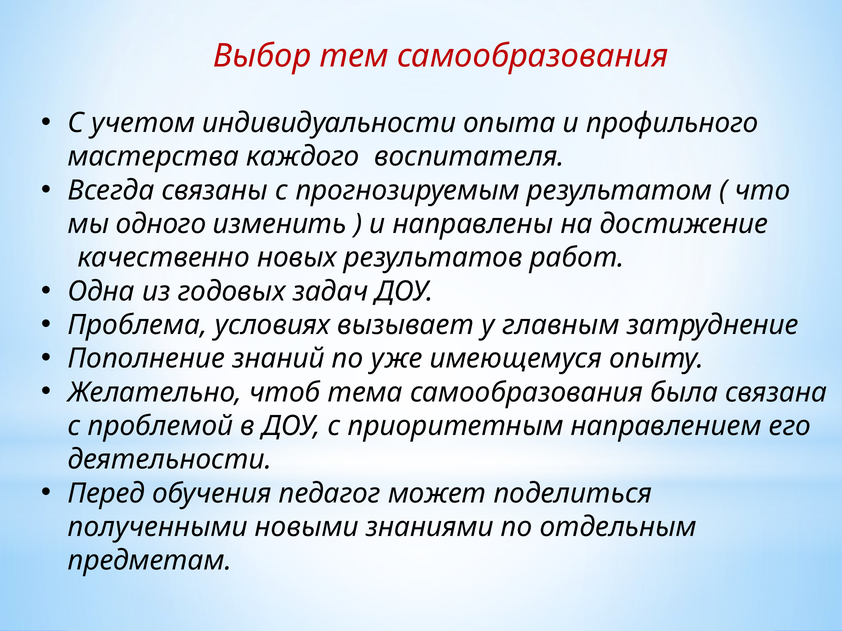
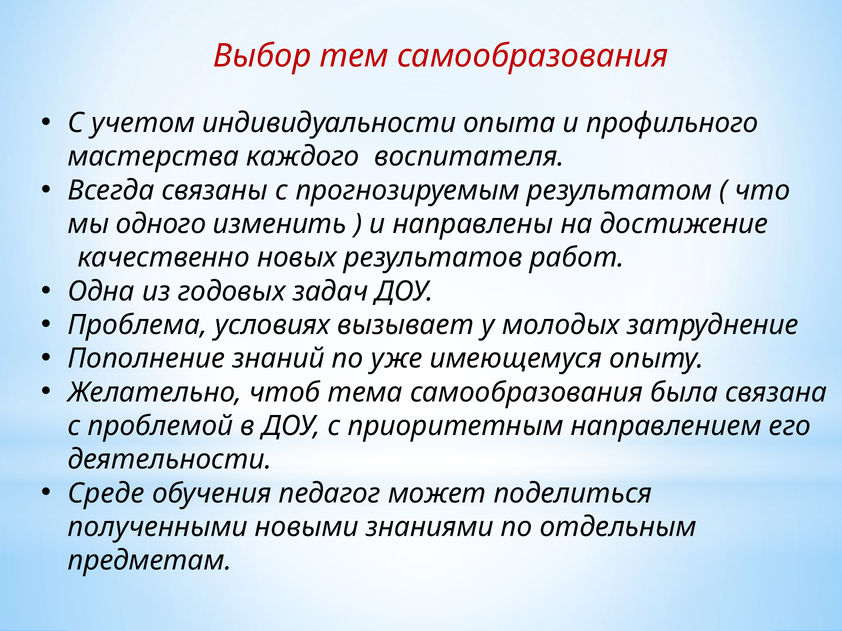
главным: главным -> молодых
Перед: Перед -> Среде
